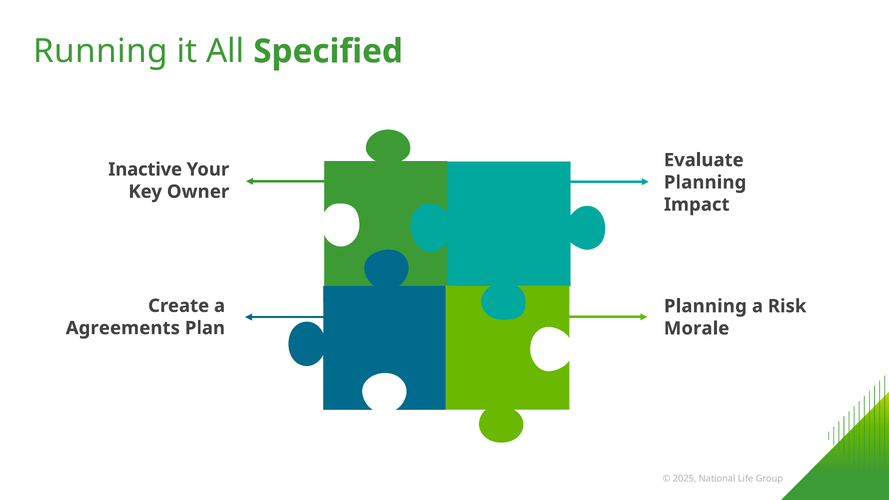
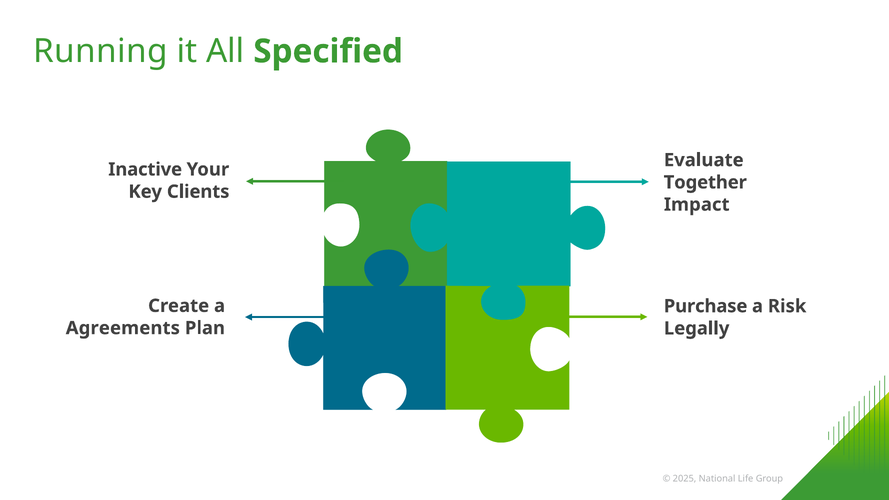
Planning at (705, 182): Planning -> Together
Owner: Owner -> Clients
Planning at (705, 306): Planning -> Purchase
Morale: Morale -> Legally
